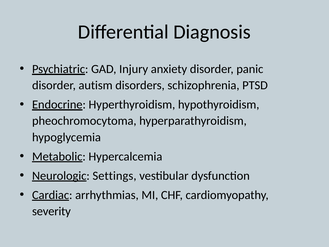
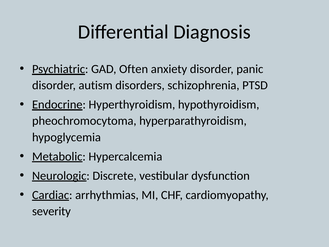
Injury: Injury -> Often
Settings: Settings -> Discrete
